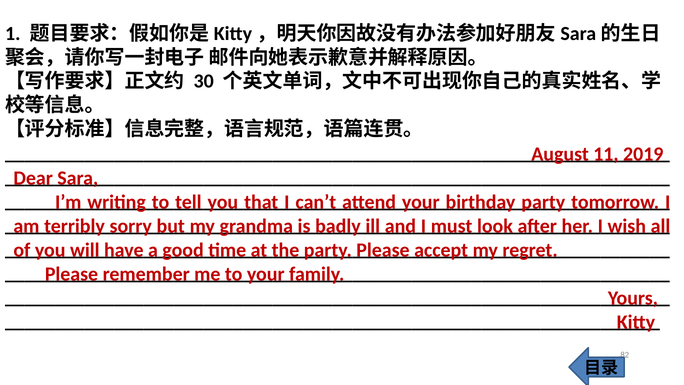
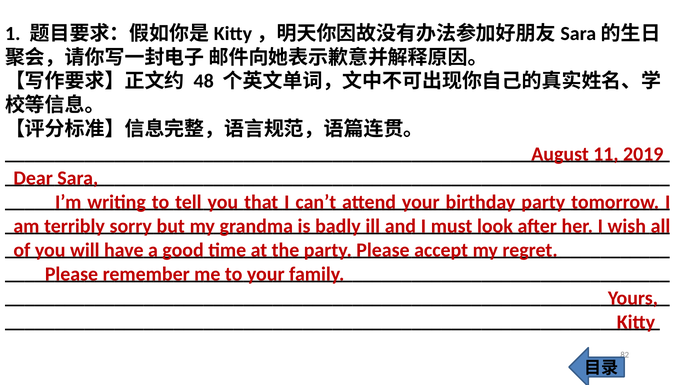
30: 30 -> 48
